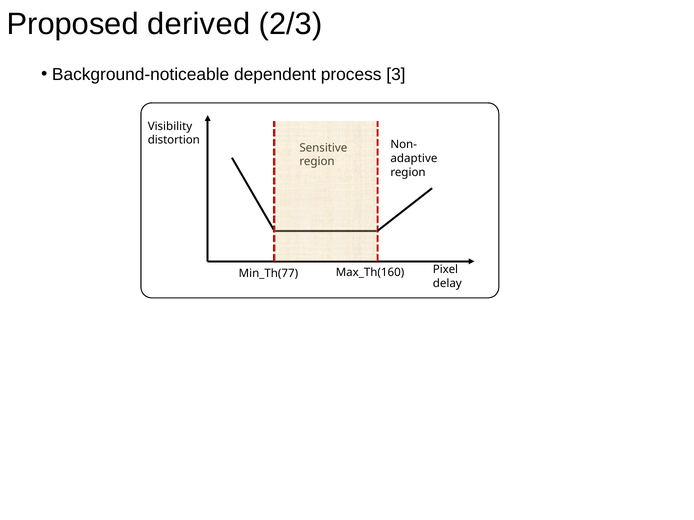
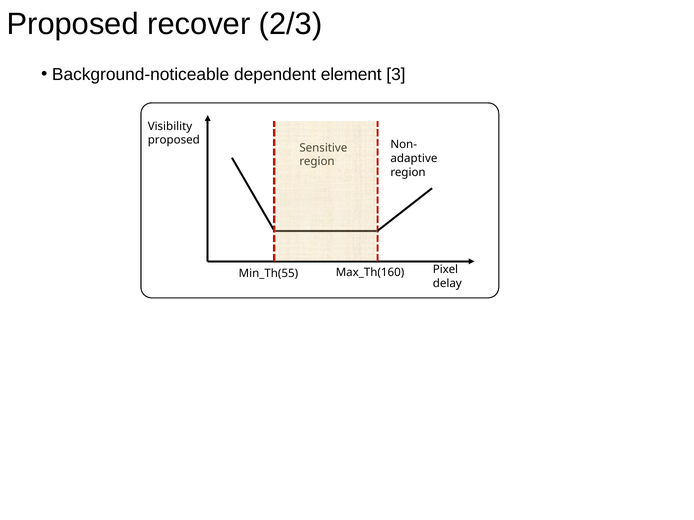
derived: derived -> recover
process: process -> element
distortion at (174, 140): distortion -> proposed
Min_Th(77: Min_Th(77 -> Min_Th(55
